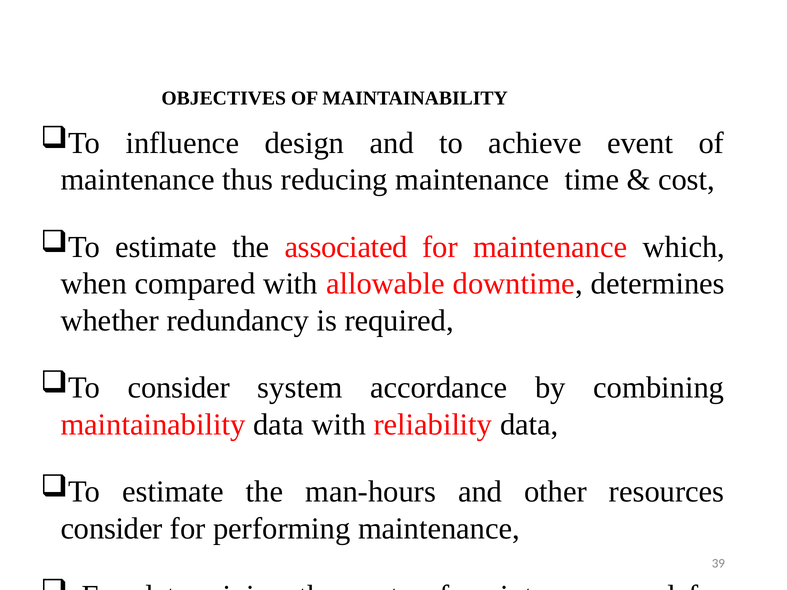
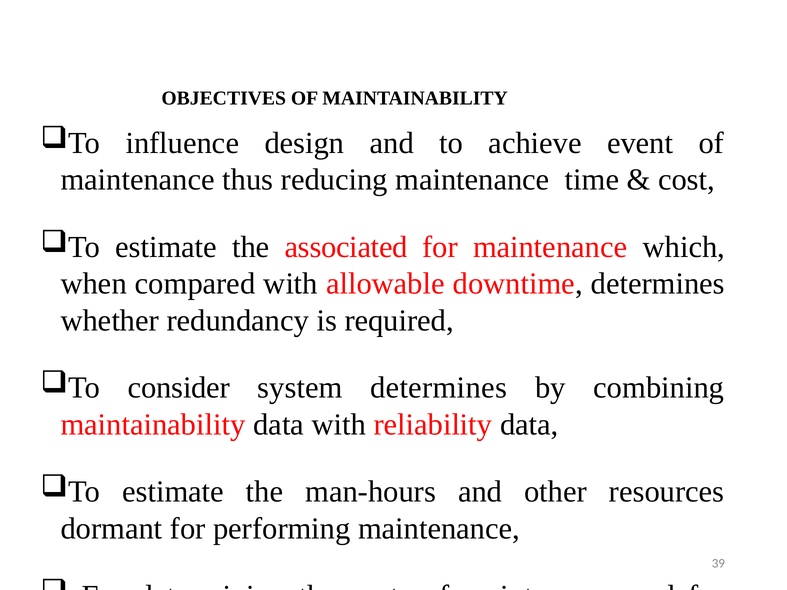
system accordance: accordance -> determines
consider at (112, 529): consider -> dormant
